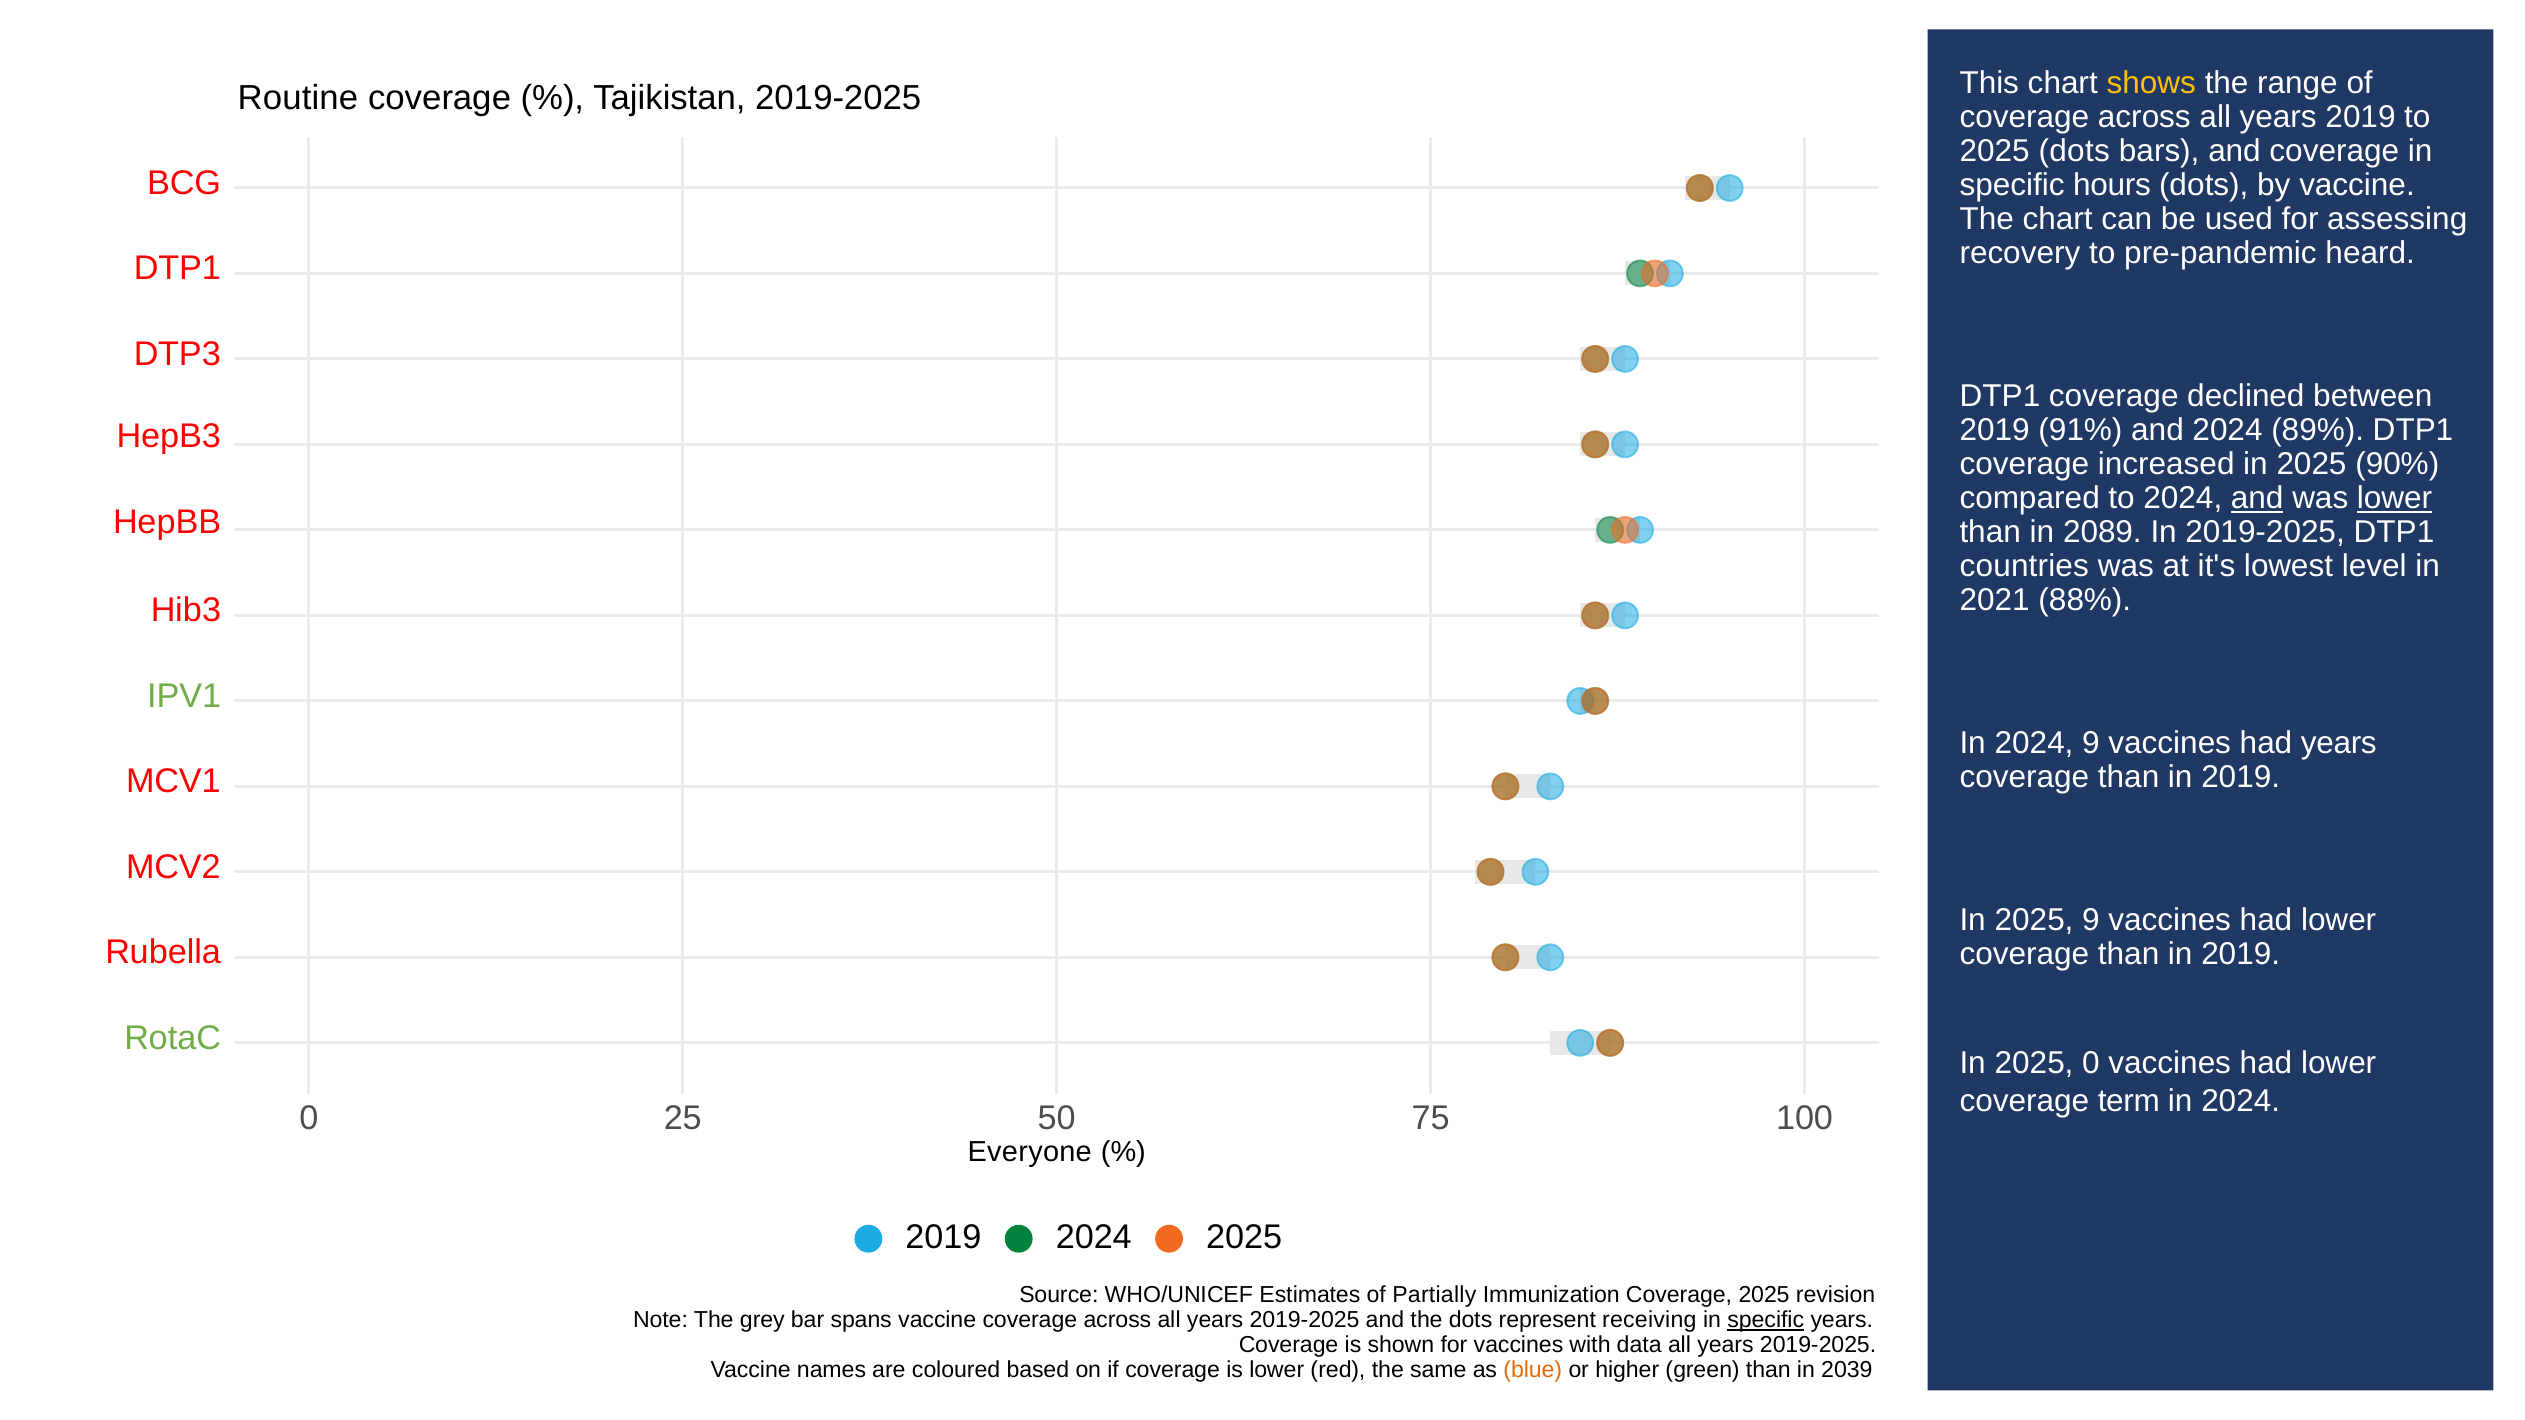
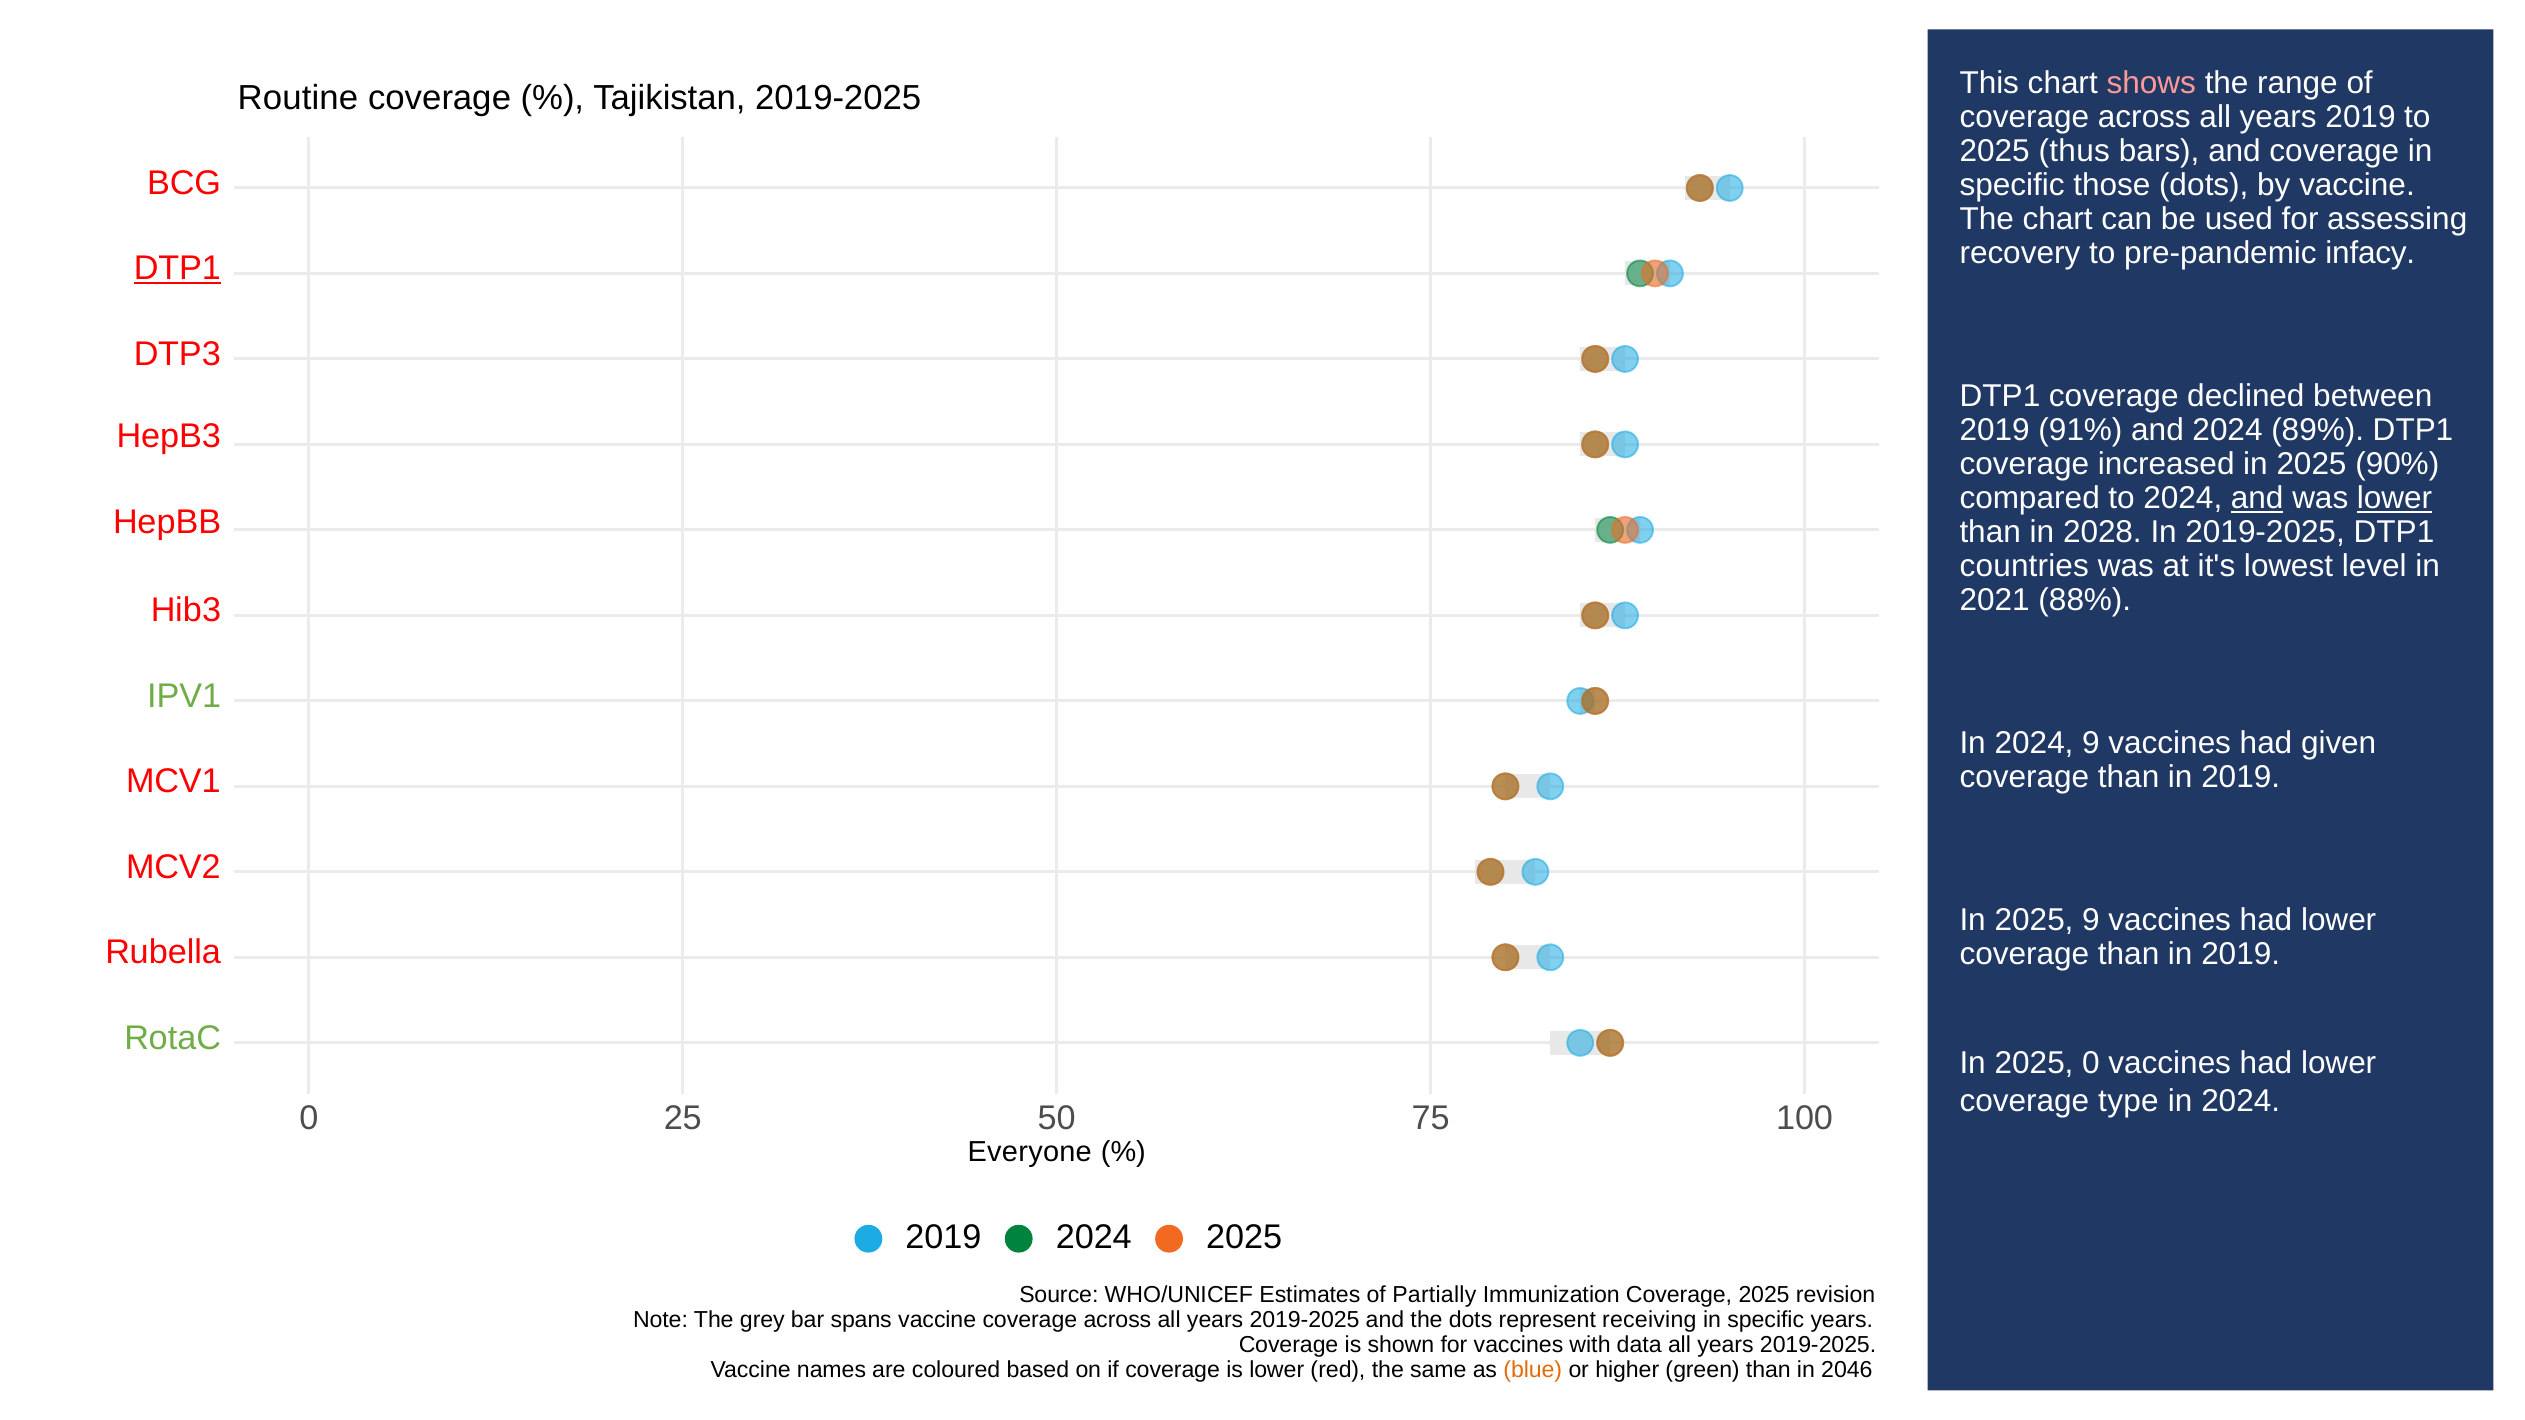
shows colour: yellow -> pink
2025 dots: dots -> thus
hours: hours -> those
heard: heard -> infacy
DTP1 at (177, 269) underline: none -> present
2089: 2089 -> 2028
had years: years -> given
term: term -> type
specific at (1766, 1320) underline: present -> none
2039: 2039 -> 2046
